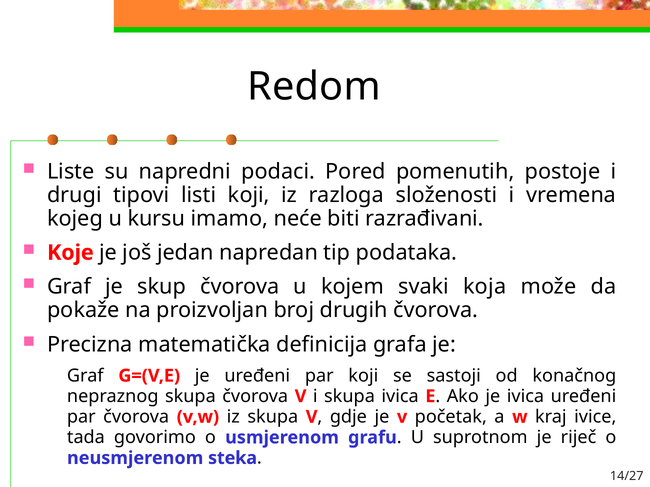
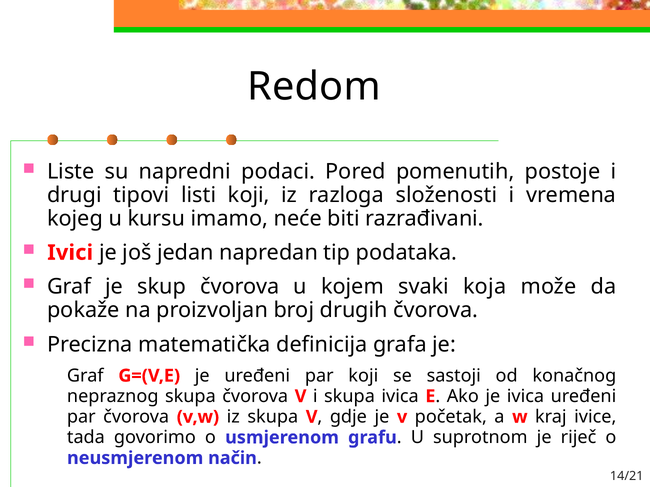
Koje: Koje -> Ivici
steka: steka -> način
14/27: 14/27 -> 14/21
